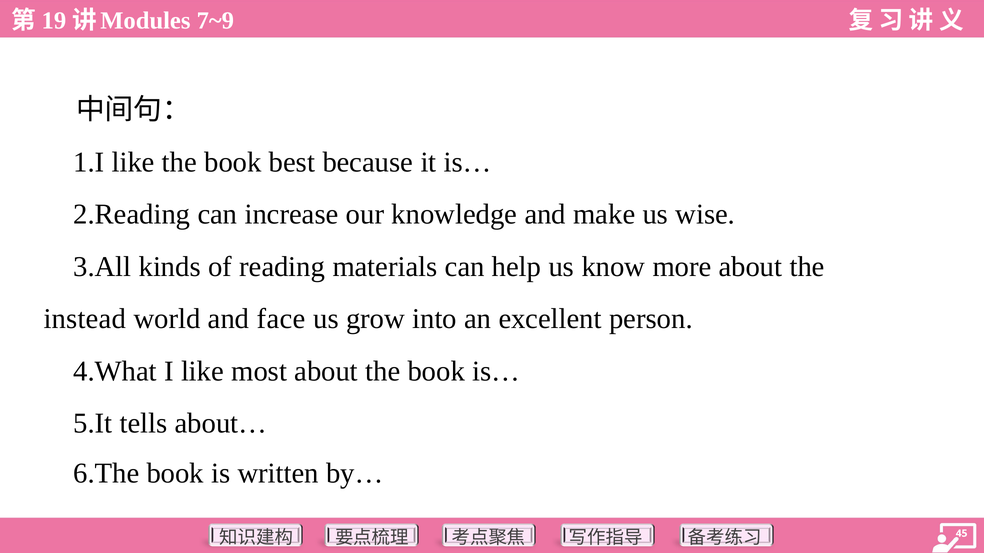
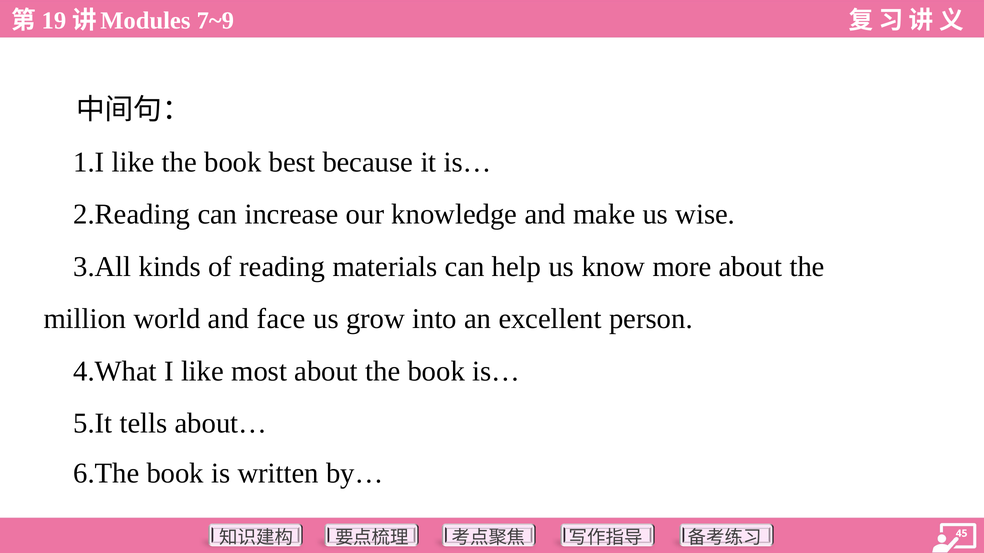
instead: instead -> million
